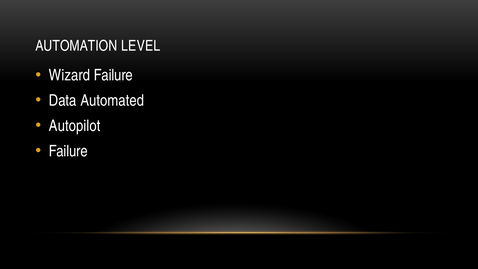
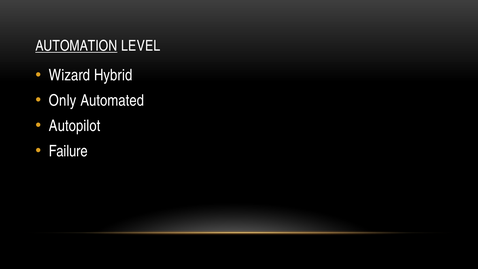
AUTOMATION underline: none -> present
Wizard Failure: Failure -> Hybrid
Data: Data -> Only
